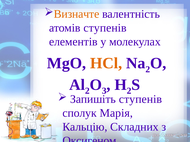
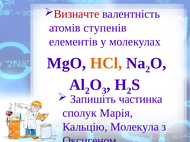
Визначте colour: orange -> red
Запишіть ступенів: ступенів -> частинка
Складних: Складних -> Молекула
